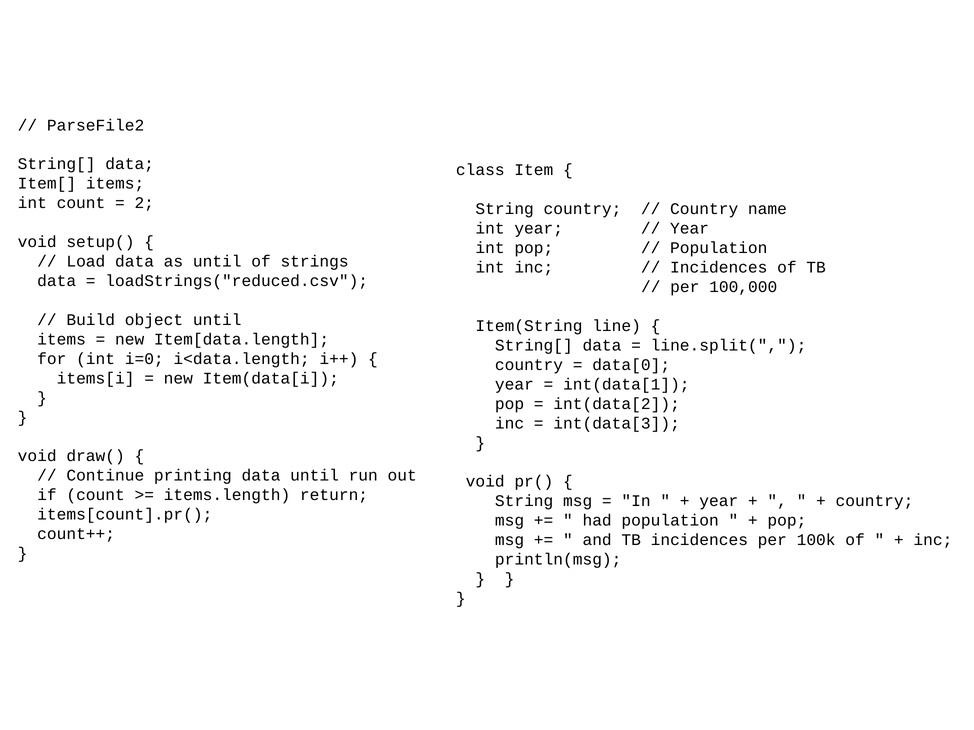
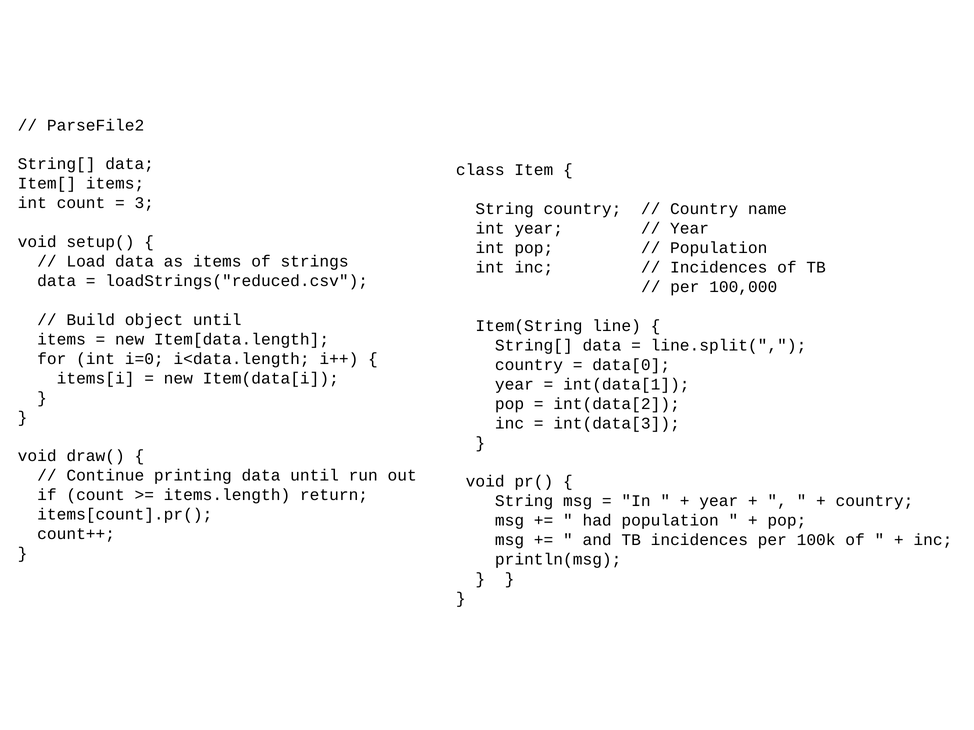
2: 2 -> 3
as until: until -> items
